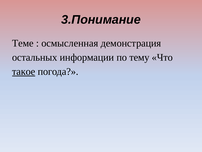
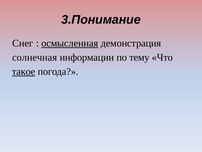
Теме: Теме -> Снег
осмысленная underline: none -> present
остальных: остальных -> солнечная
